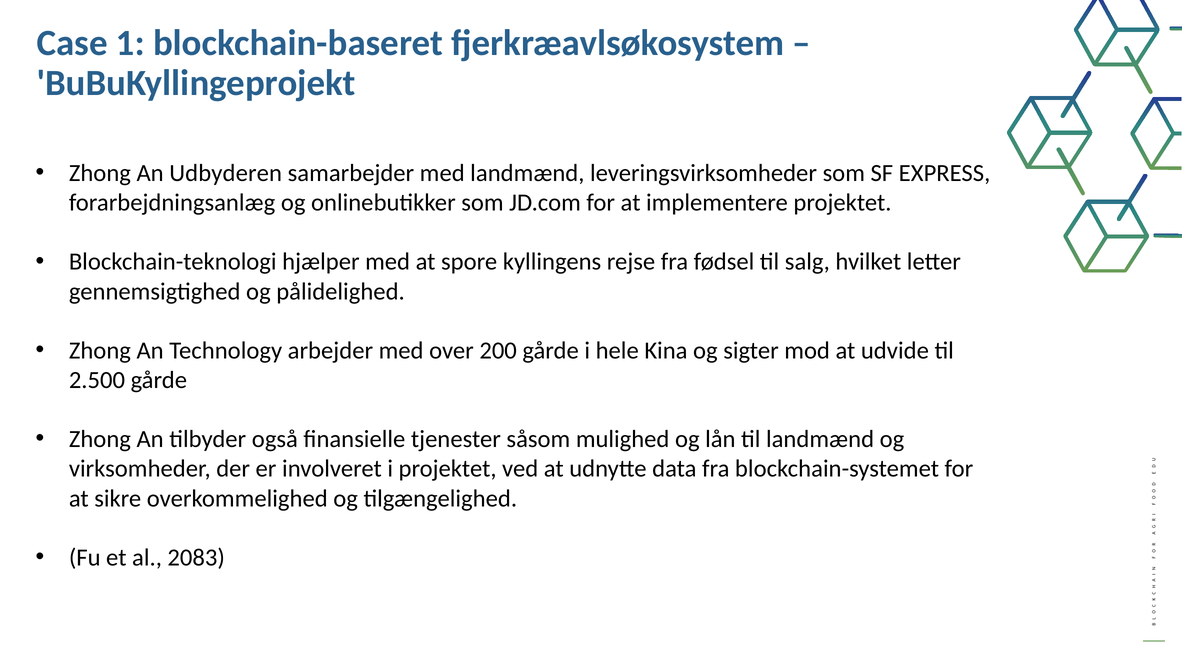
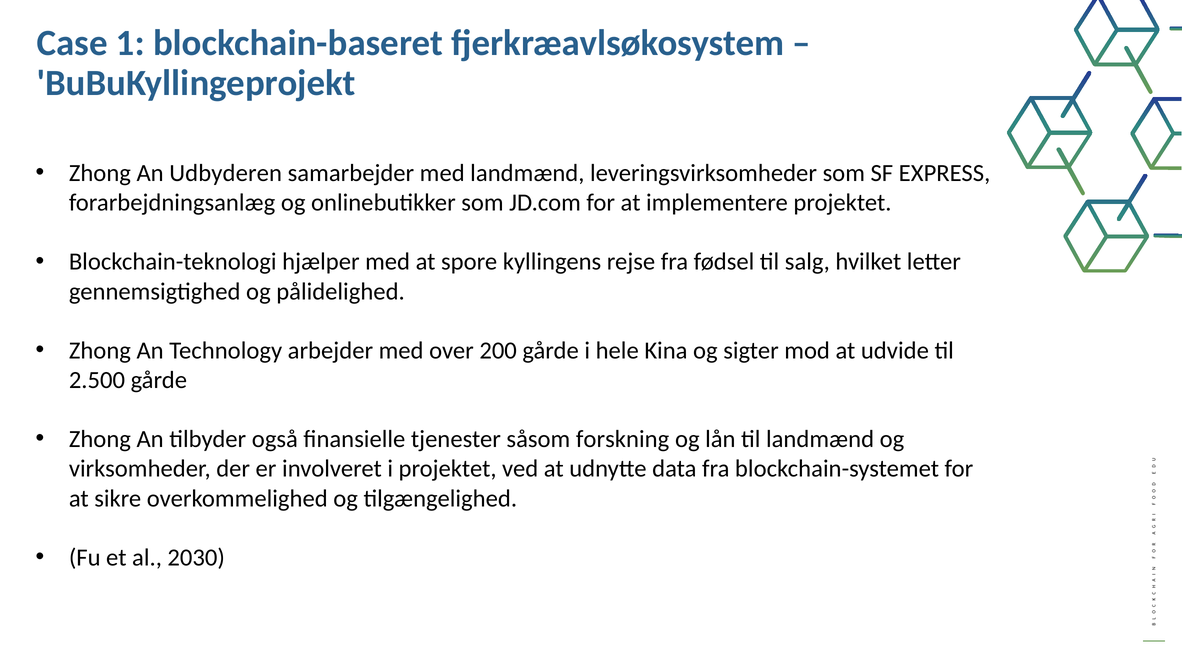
mulighed: mulighed -> forskning
2083: 2083 -> 2030
